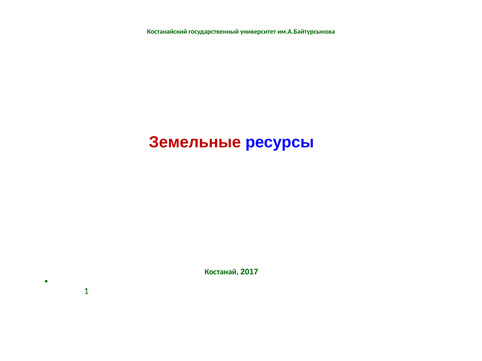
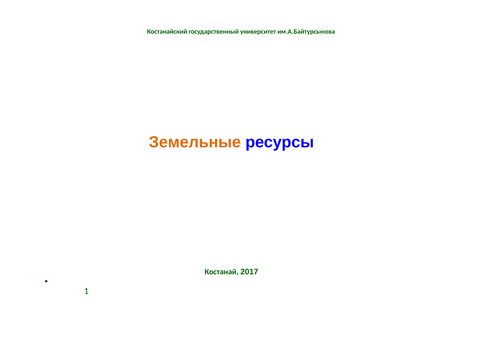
Земельные colour: red -> orange
